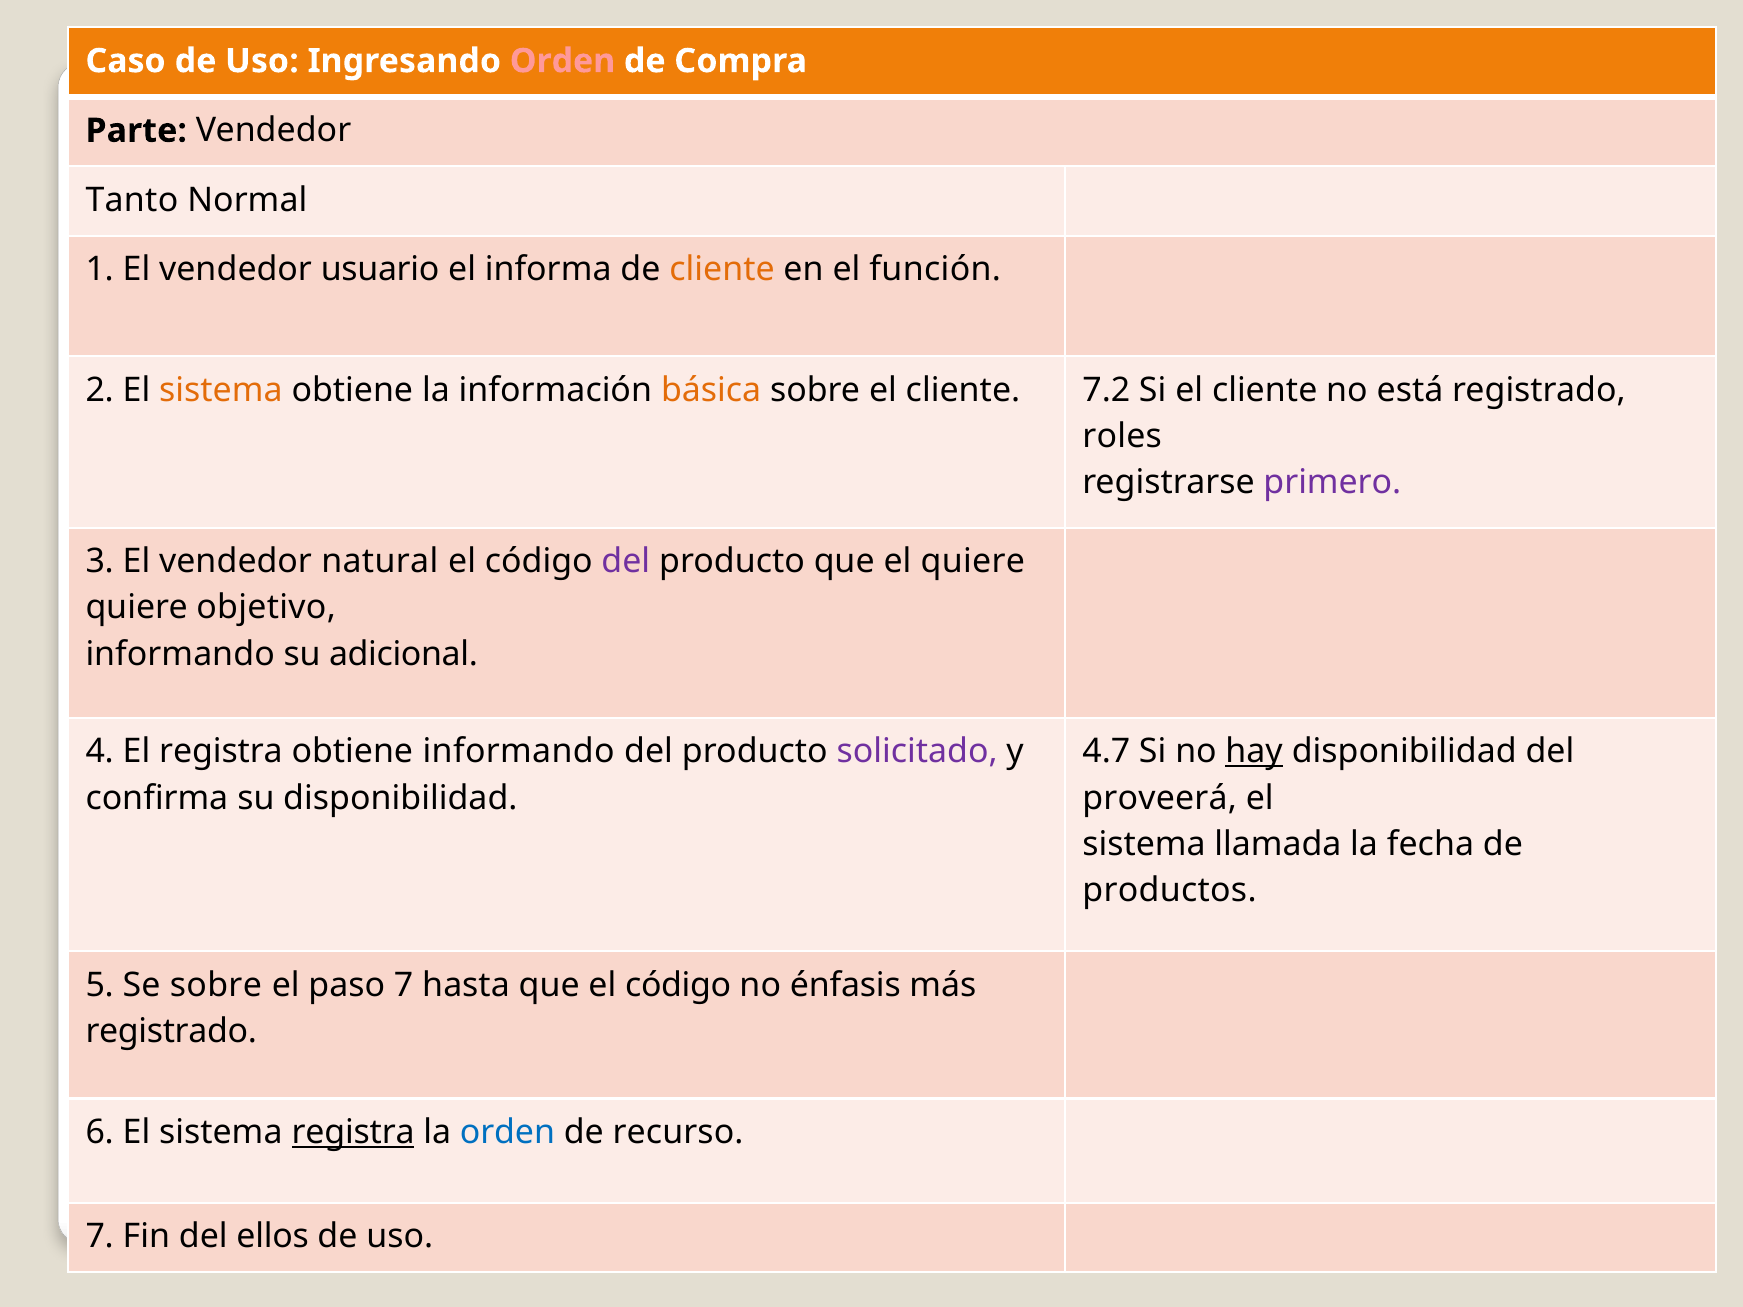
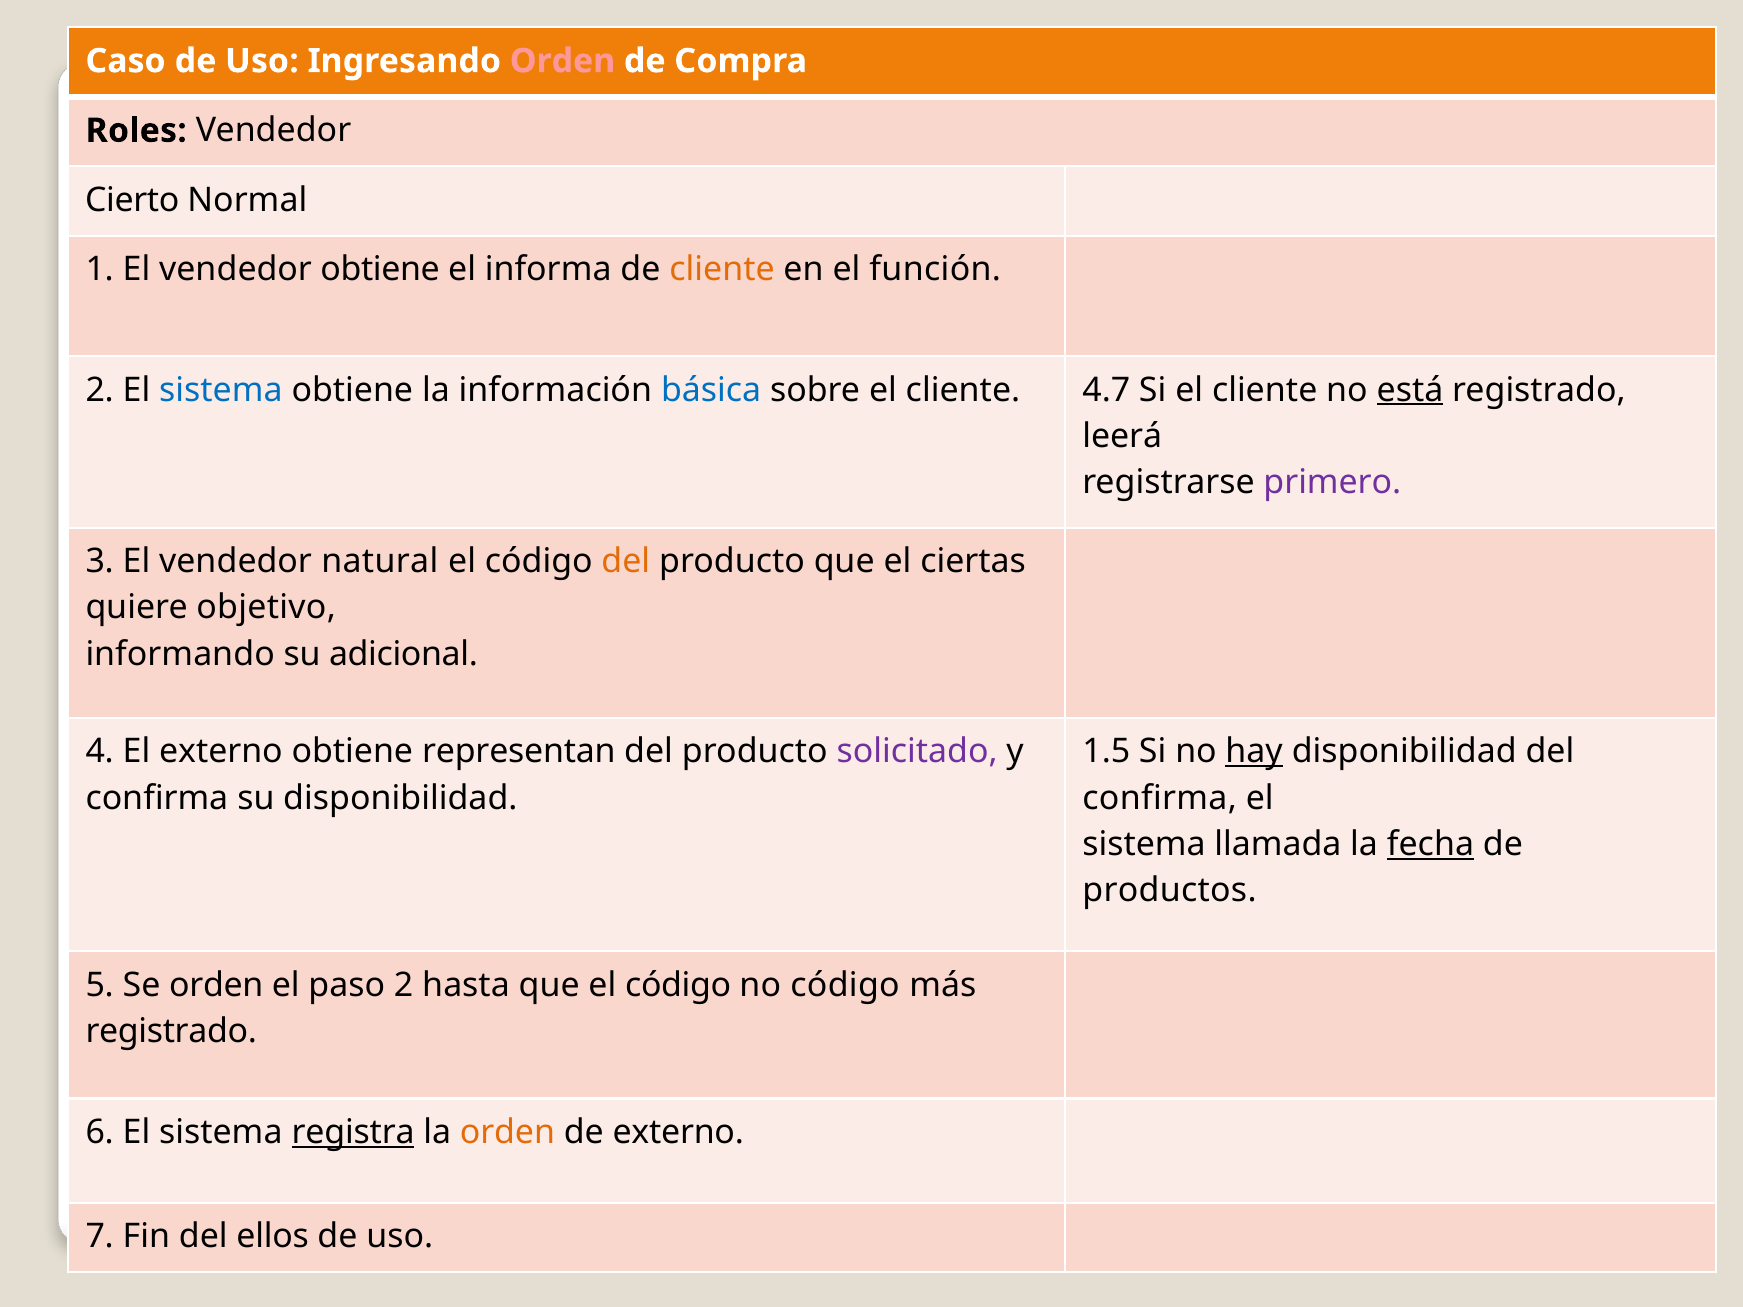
Parte: Parte -> Roles
Tanto: Tanto -> Cierto
vendedor usuario: usuario -> obtiene
sistema at (221, 390) colour: orange -> blue
básica colour: orange -> blue
7.2: 7.2 -> 4.7
está underline: none -> present
roles: roles -> leerá
del at (626, 562) colour: purple -> orange
el quiere: quiere -> ciertas
El registra: registra -> externo
obtiene informando: informando -> representan
4.7: 4.7 -> 1.5
proveerá at (1160, 798): proveerá -> confirma
fecha underline: none -> present
Se sobre: sobre -> orden
paso 7: 7 -> 2
no énfasis: énfasis -> código
orden at (507, 1133) colour: blue -> orange
de recurso: recurso -> externo
